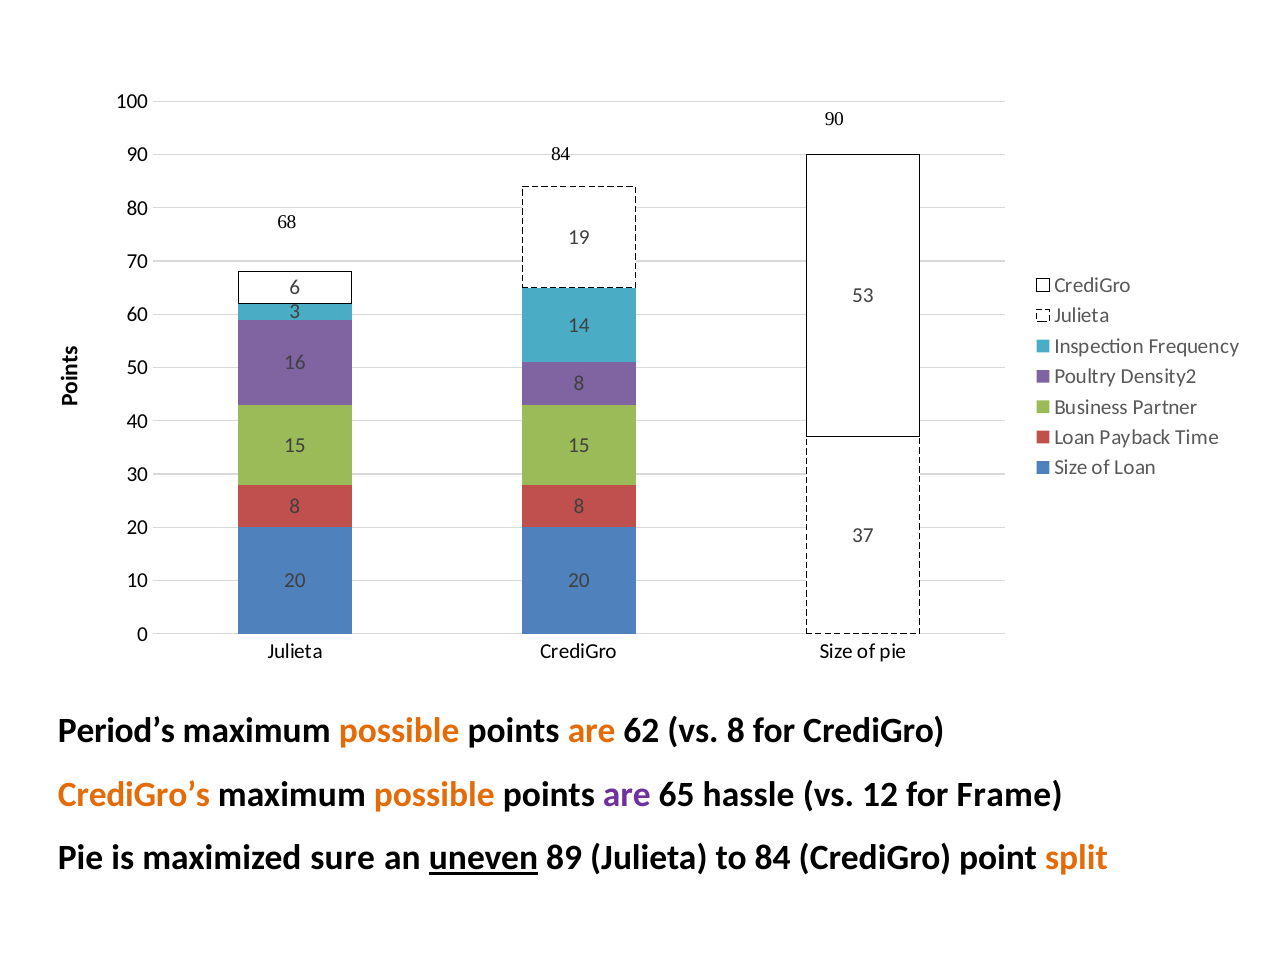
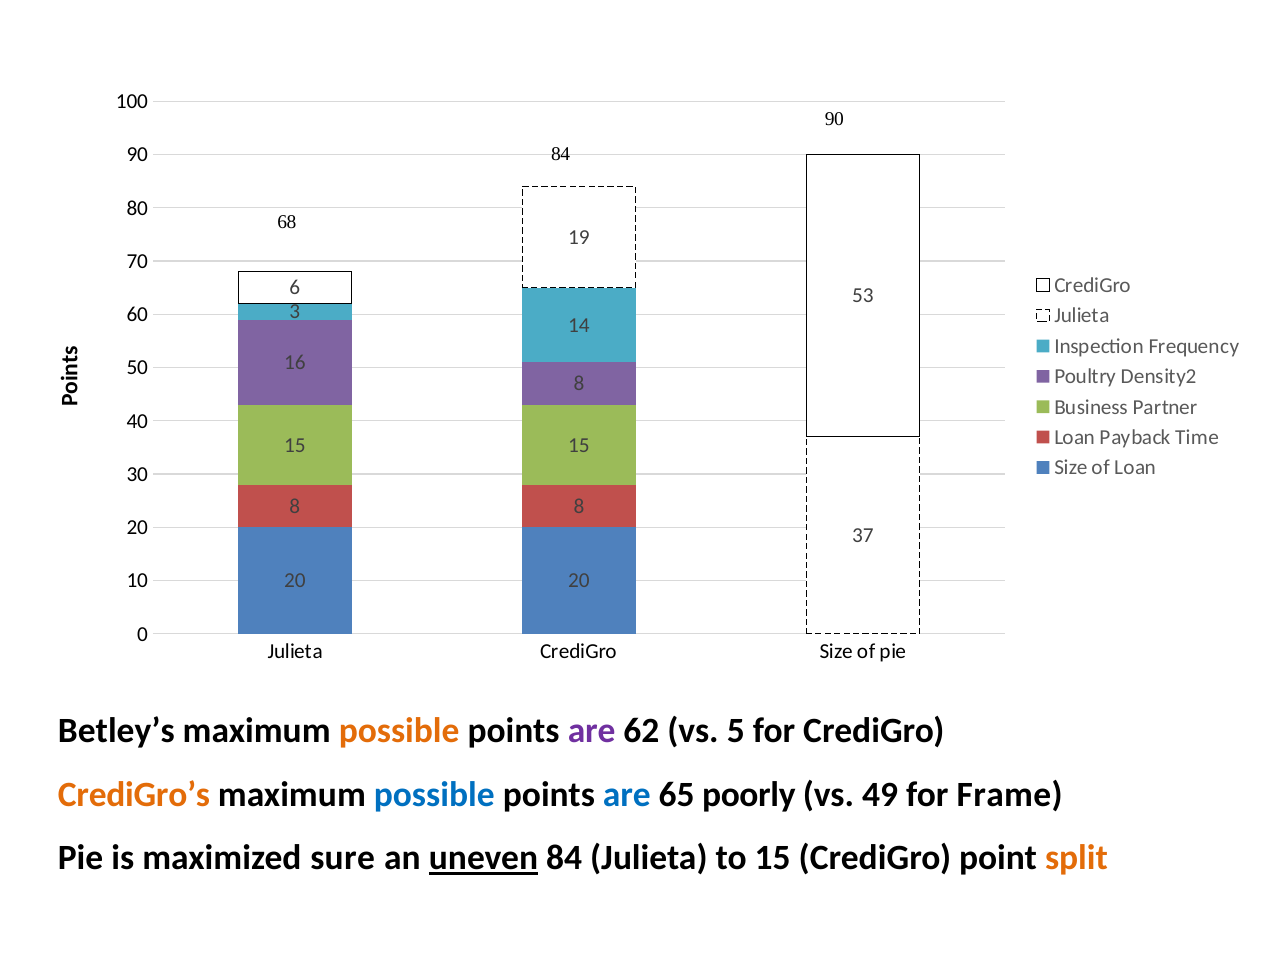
Period’s: Period’s -> Betley’s
are at (592, 730) colour: orange -> purple
vs 8: 8 -> 5
possible at (434, 794) colour: orange -> blue
are at (627, 794) colour: purple -> blue
hassle: hassle -> poorly
12: 12 -> 49
uneven 89: 89 -> 84
to 84: 84 -> 15
